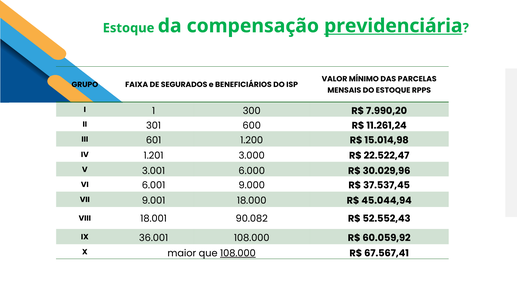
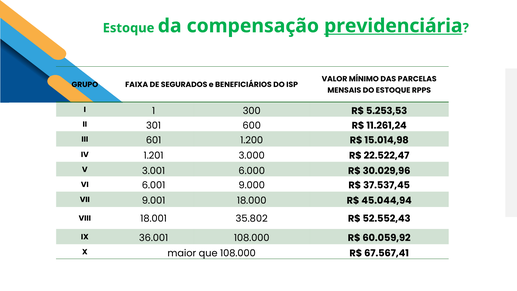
7.990,20: 7.990,20 -> 5.253,53
90.082: 90.082 -> 35.802
108.000 at (238, 253) underline: present -> none
